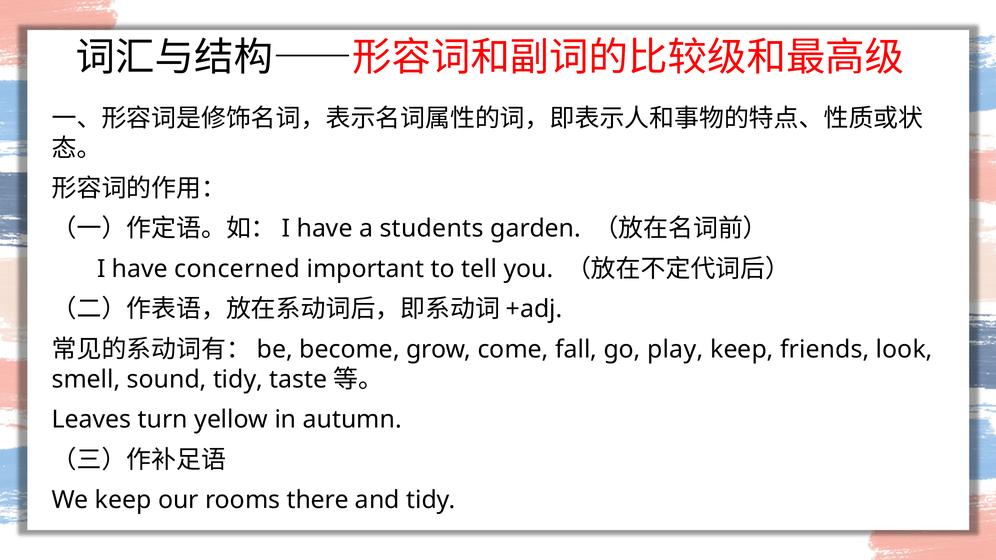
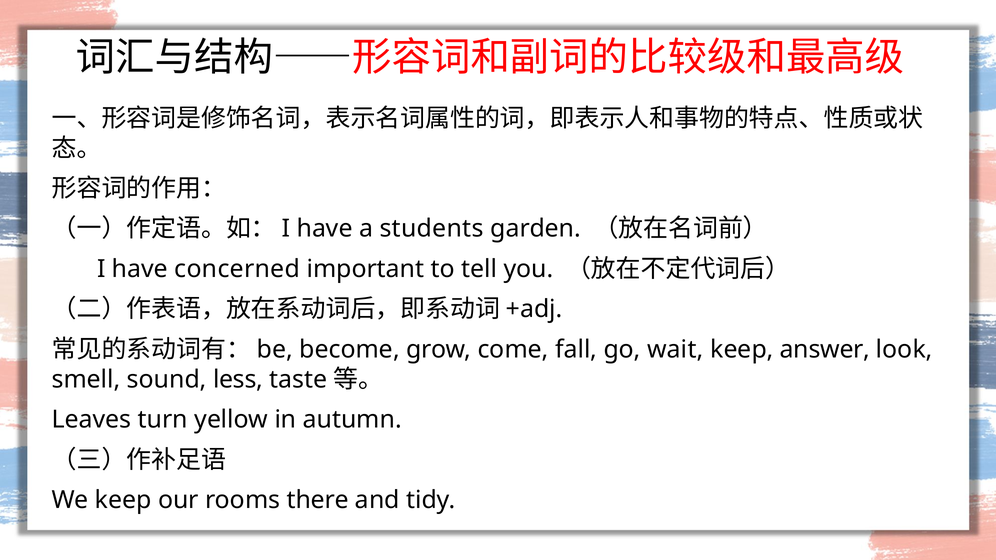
play: play -> wait
friends: friends -> answer
sound tidy: tidy -> less
